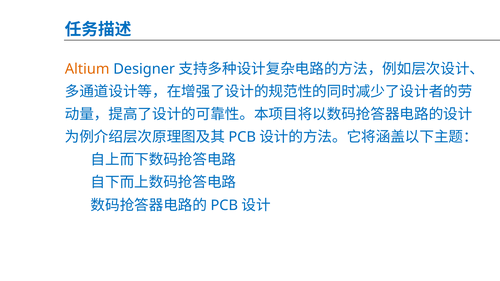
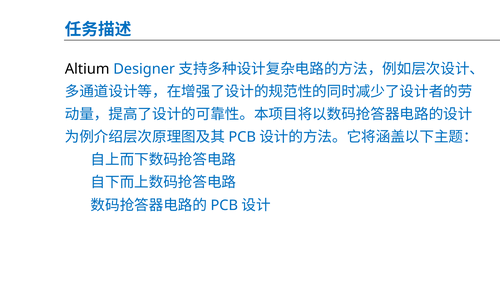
Altium colour: orange -> black
